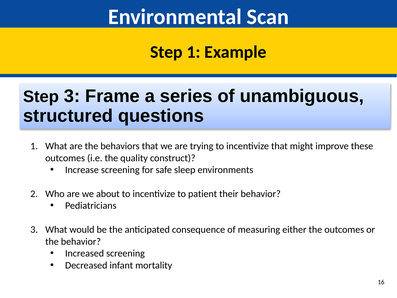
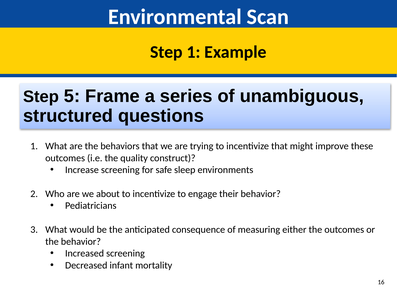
Step 3: 3 -> 5
patient: patient -> engage
